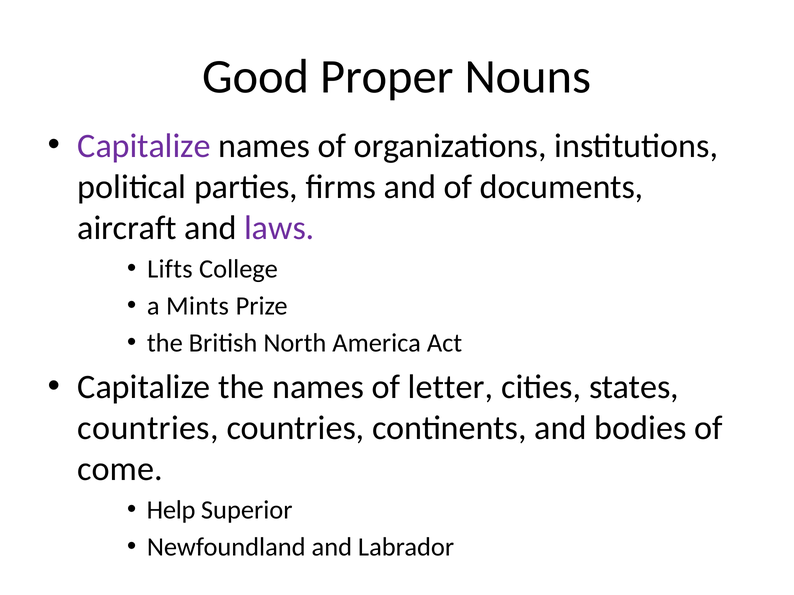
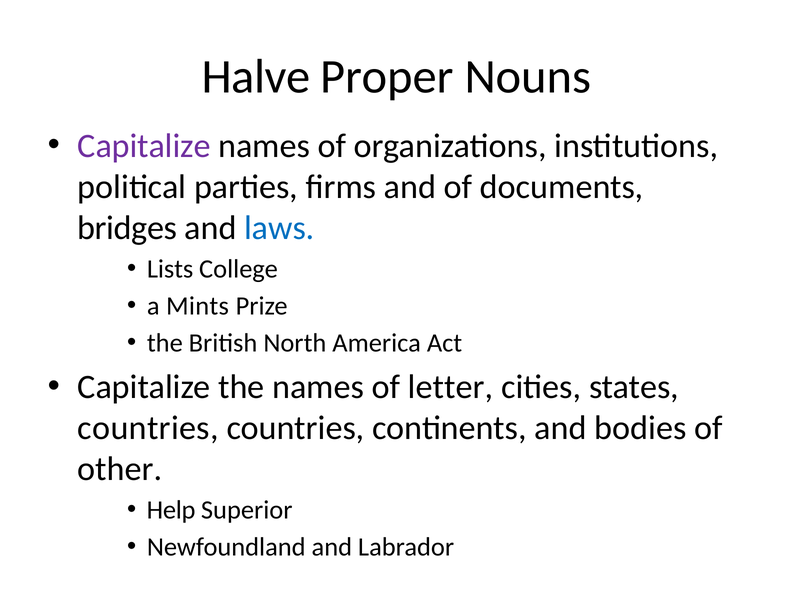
Good: Good -> Halve
aircraft: aircraft -> bridges
laws colour: purple -> blue
Lifts: Lifts -> Lists
come: come -> other
